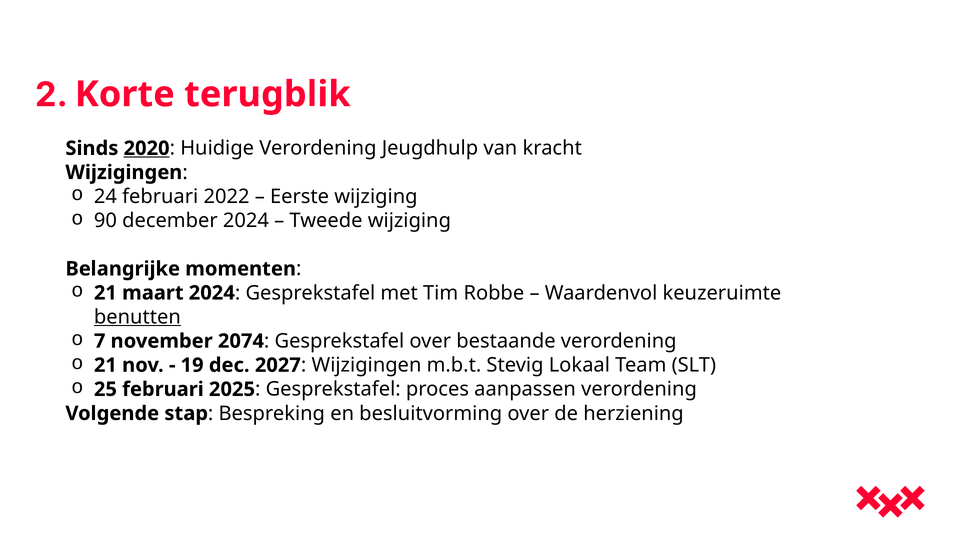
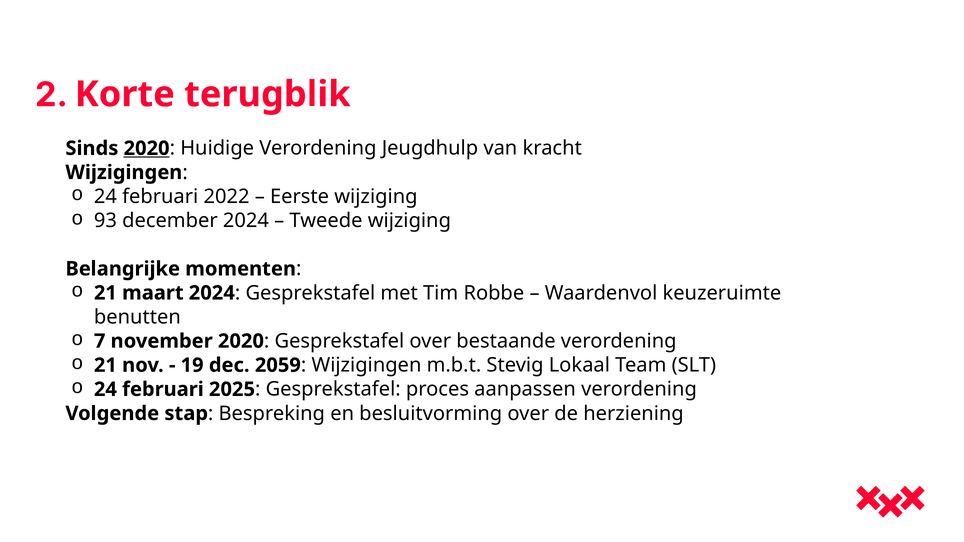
90: 90 -> 93
benutten underline: present -> none
november 2074: 2074 -> 2020
2027: 2027 -> 2059
25 at (105, 389): 25 -> 24
